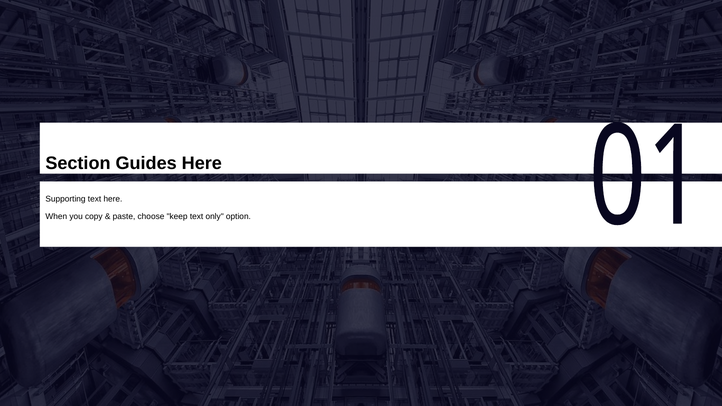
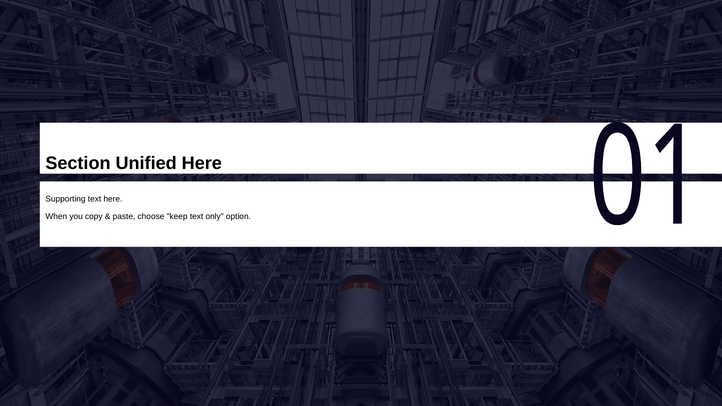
Guides: Guides -> Unified
